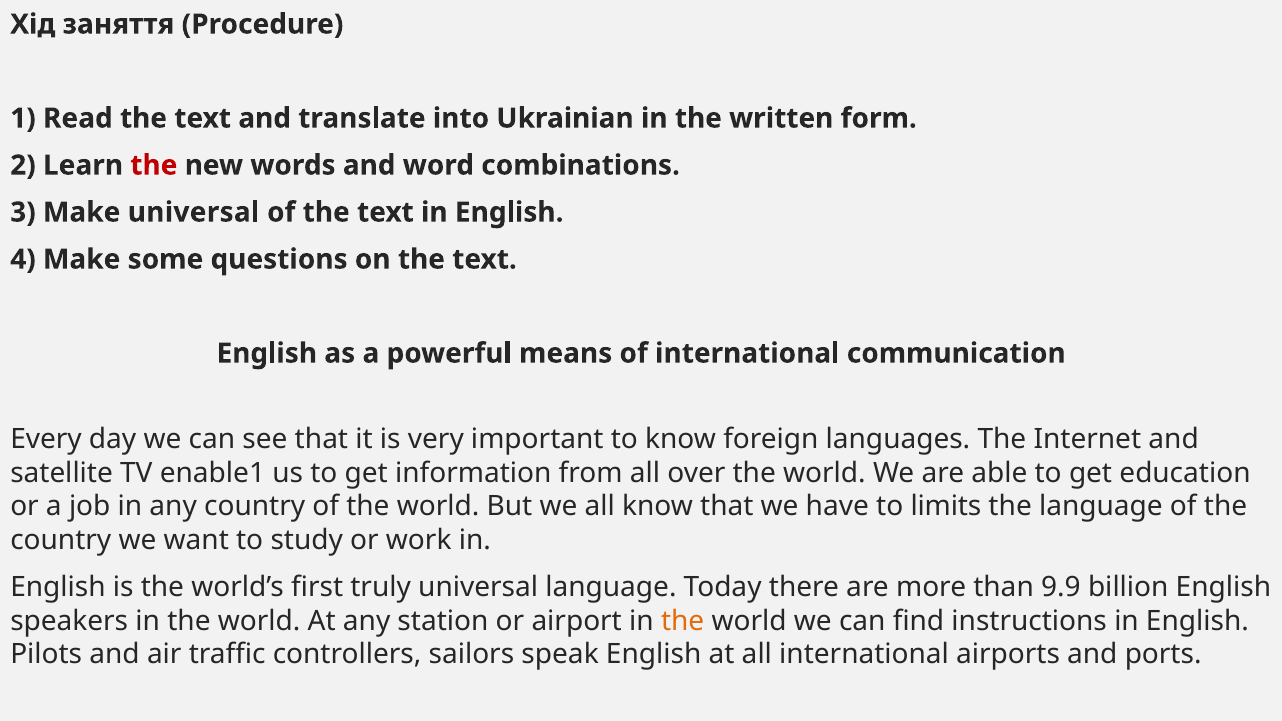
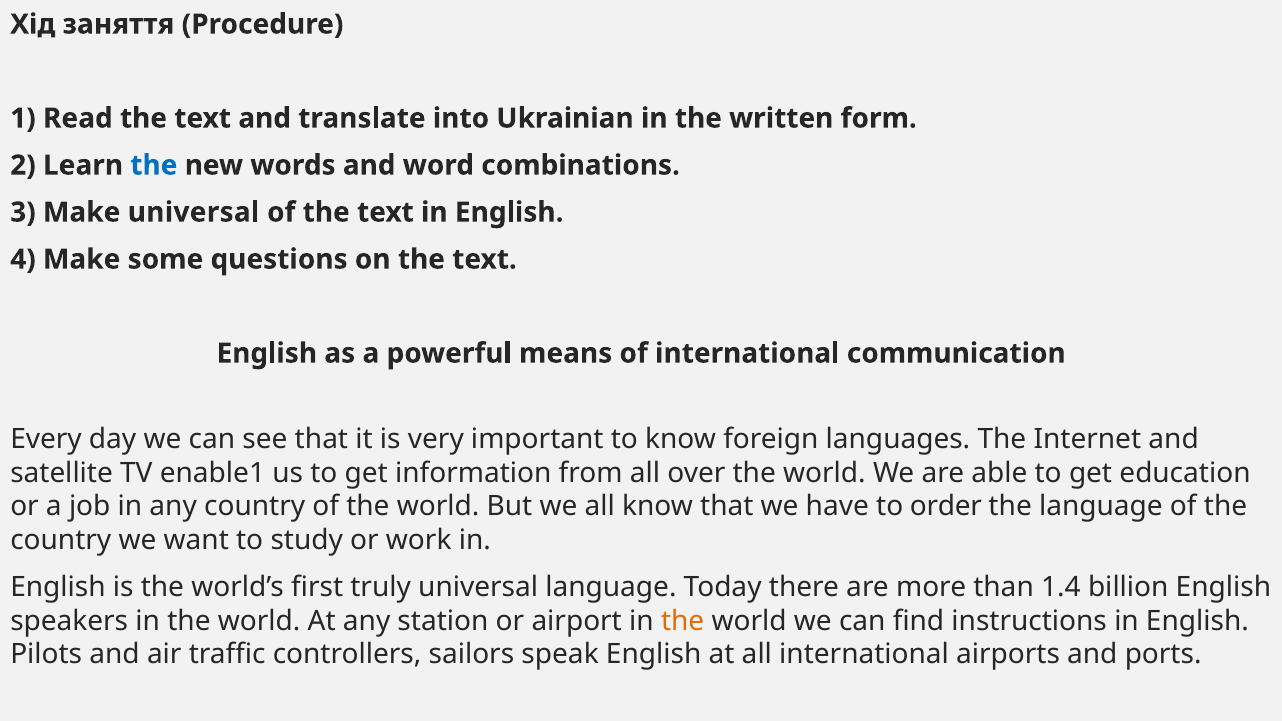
the at (154, 165) colour: red -> blue
limits: limits -> order
9.9: 9.9 -> 1.4
